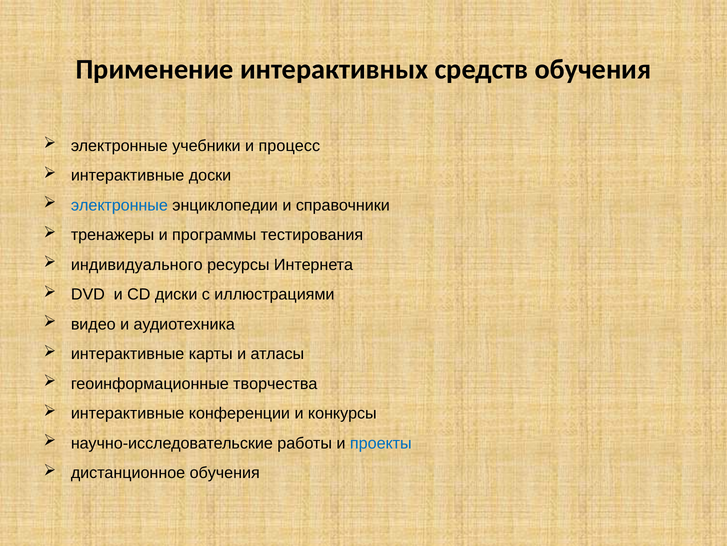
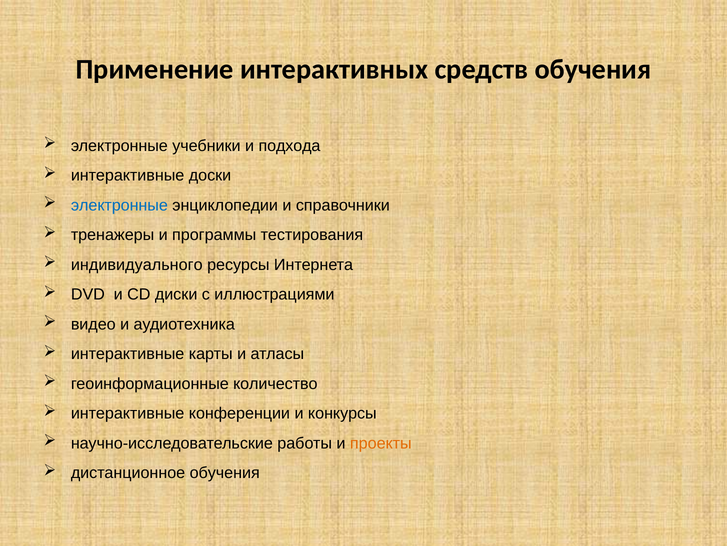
процесс: процесс -> подхода
творчества: творчества -> количество
проекты colour: blue -> orange
